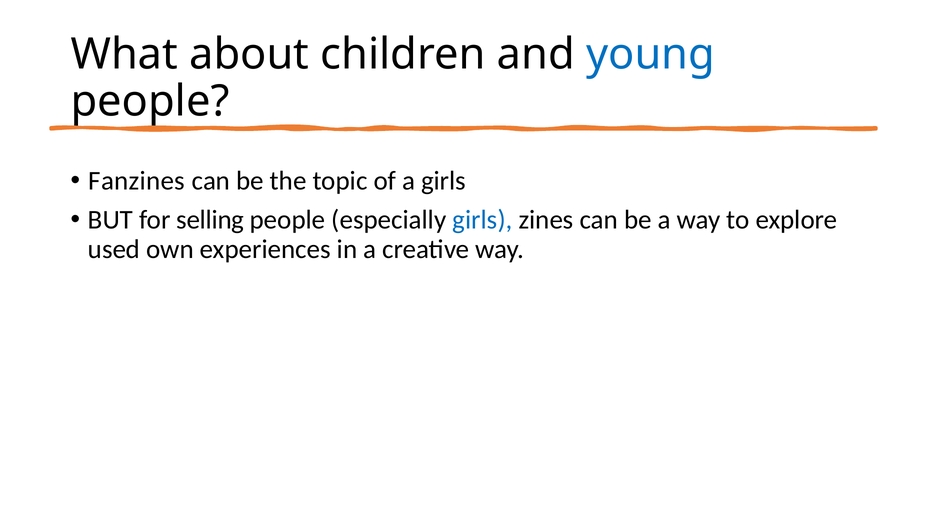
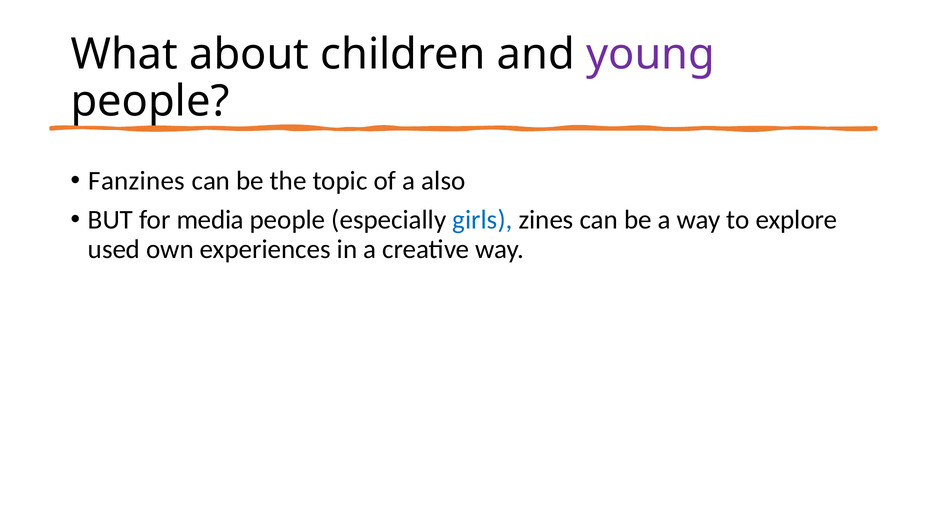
young colour: blue -> purple
a girls: girls -> also
selling: selling -> media
